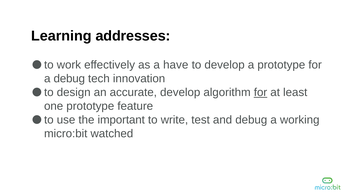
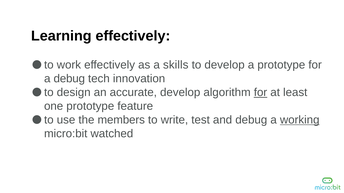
Learning addresses: addresses -> effectively
have: have -> skills
important: important -> members
working underline: none -> present
